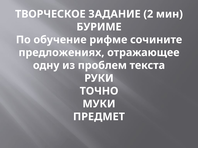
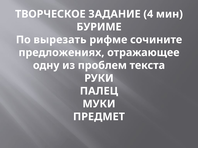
2: 2 -> 4
обучение: обучение -> вырезать
ТОЧНО: ТОЧНО -> ПАЛЕЦ
